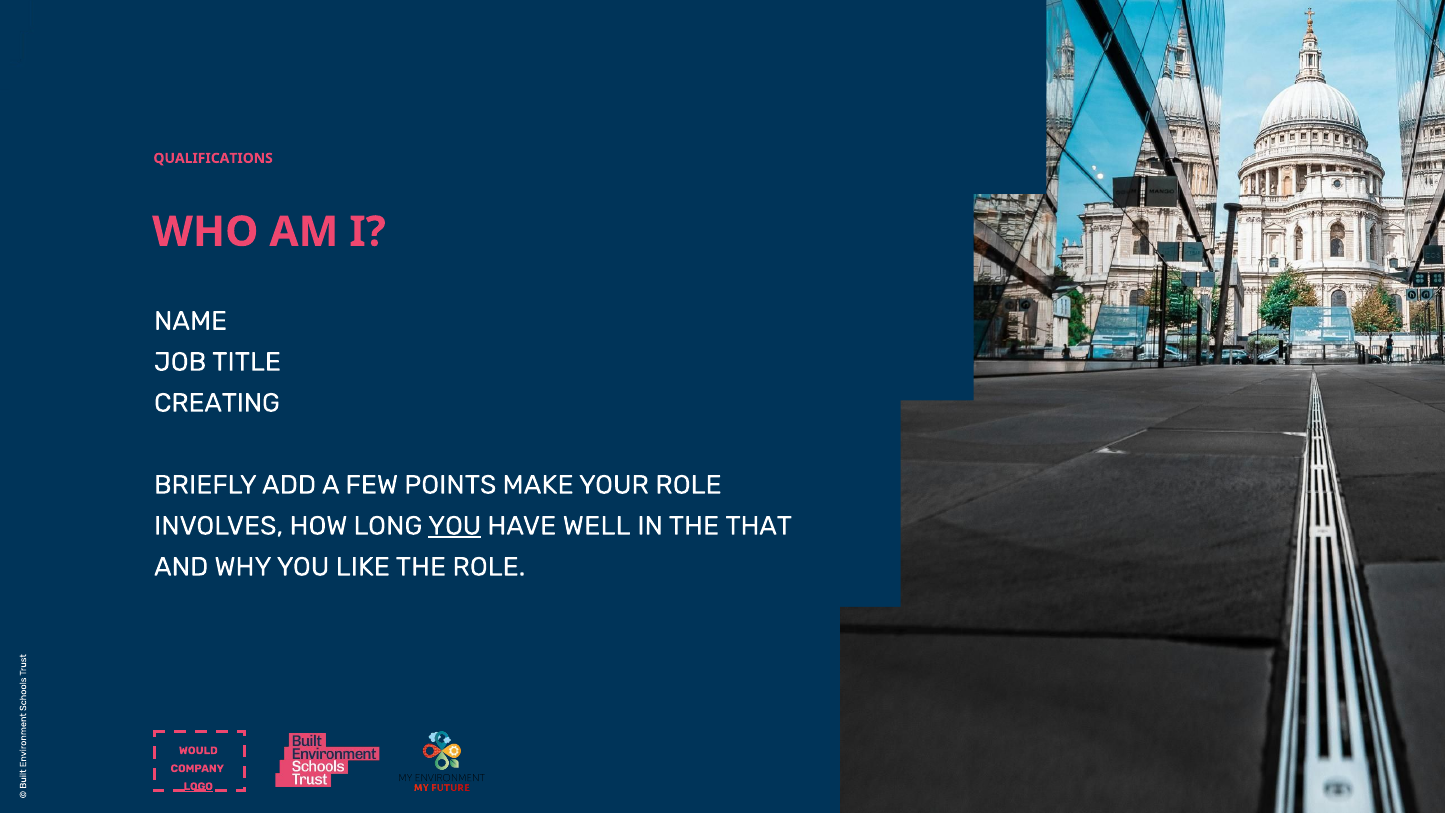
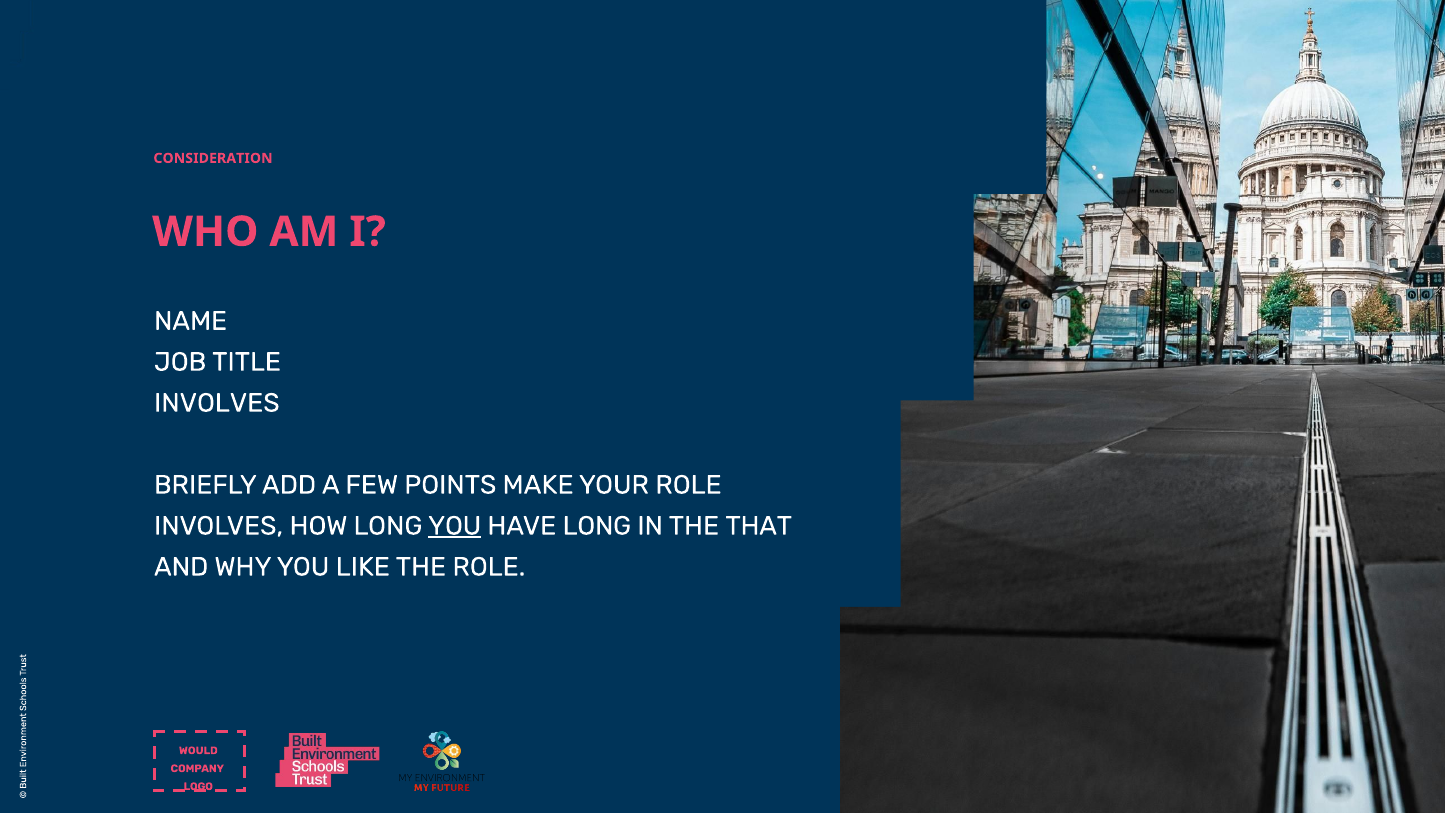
QUALIFICATIONS: QUALIFICATIONS -> CONSIDERATION
CREATING at (217, 403): CREATING -> INVOLVES
HAVE WELL: WELL -> LONG
LOGO underline: present -> none
